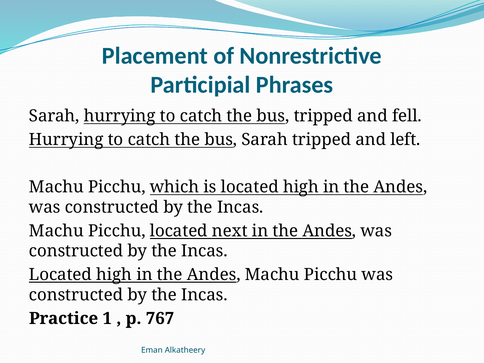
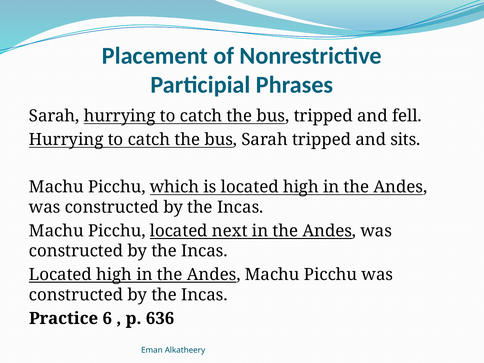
left: left -> sits
1: 1 -> 6
767: 767 -> 636
